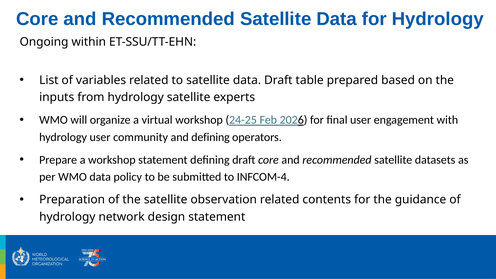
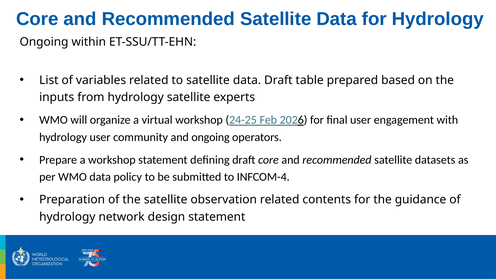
and defining: defining -> ongoing
